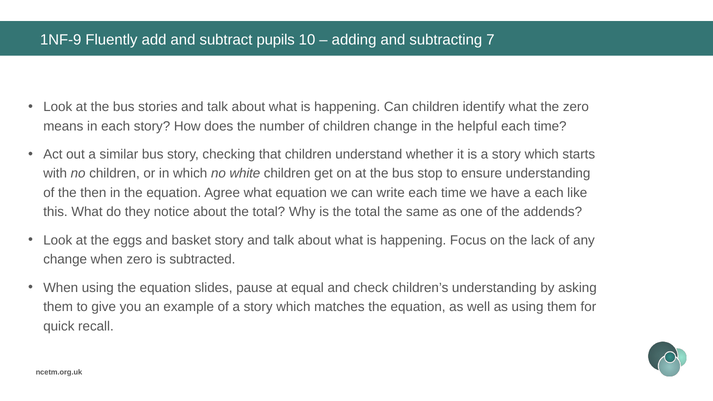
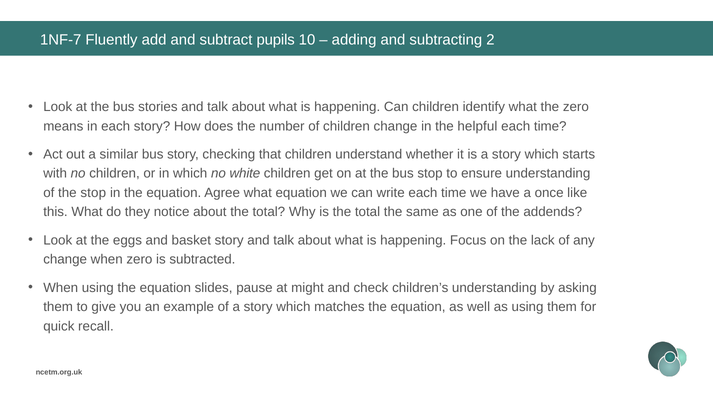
1NF-9: 1NF-9 -> 1NF-7
7: 7 -> 2
the then: then -> stop
a each: each -> once
equal: equal -> might
